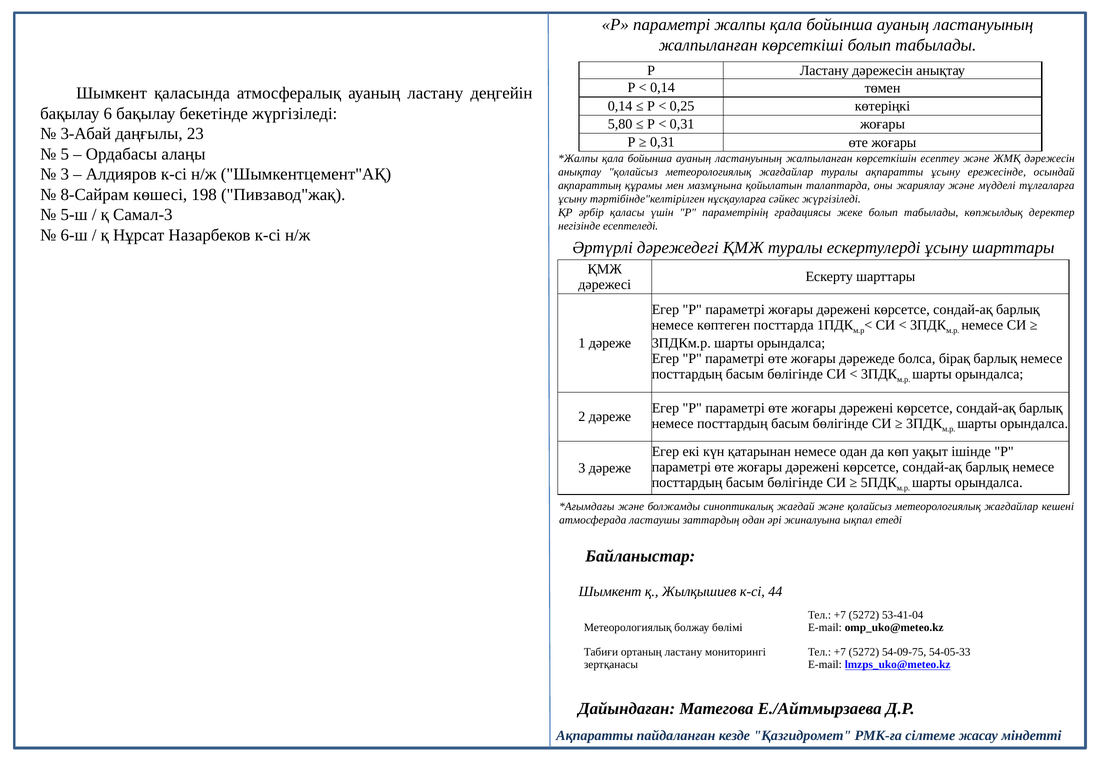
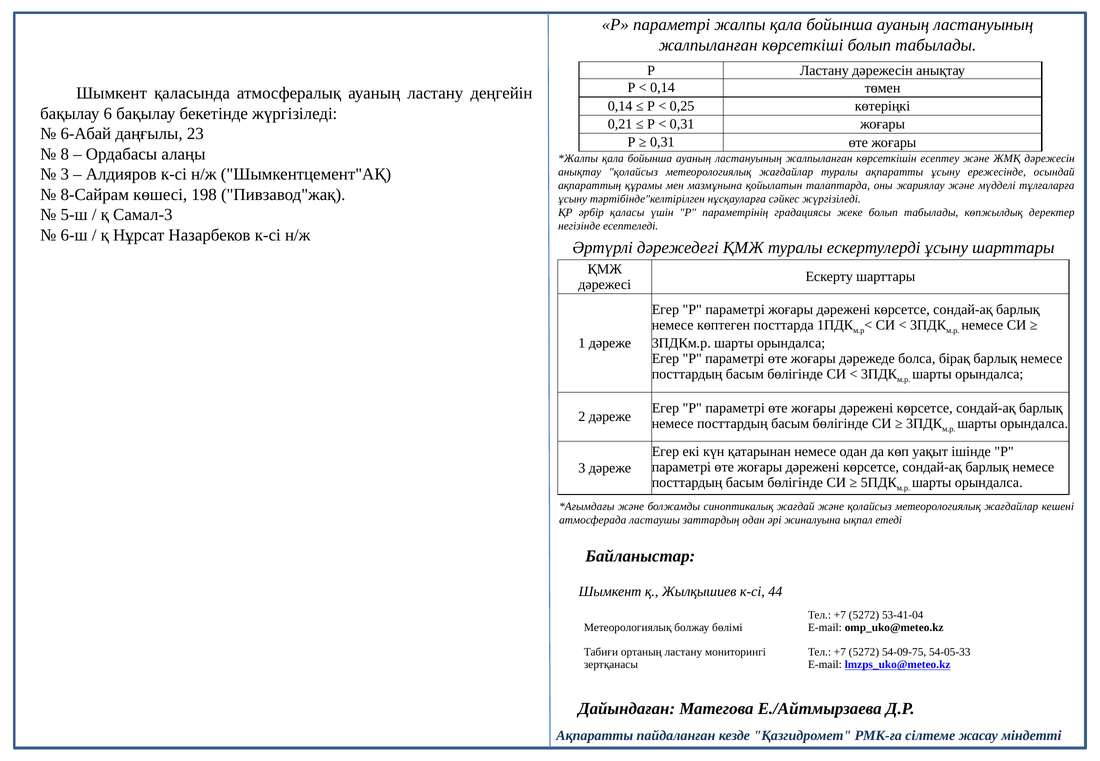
5,80: 5,80 -> 0,21
3-Абай: 3-Абай -> 6-Абай
5: 5 -> 8
